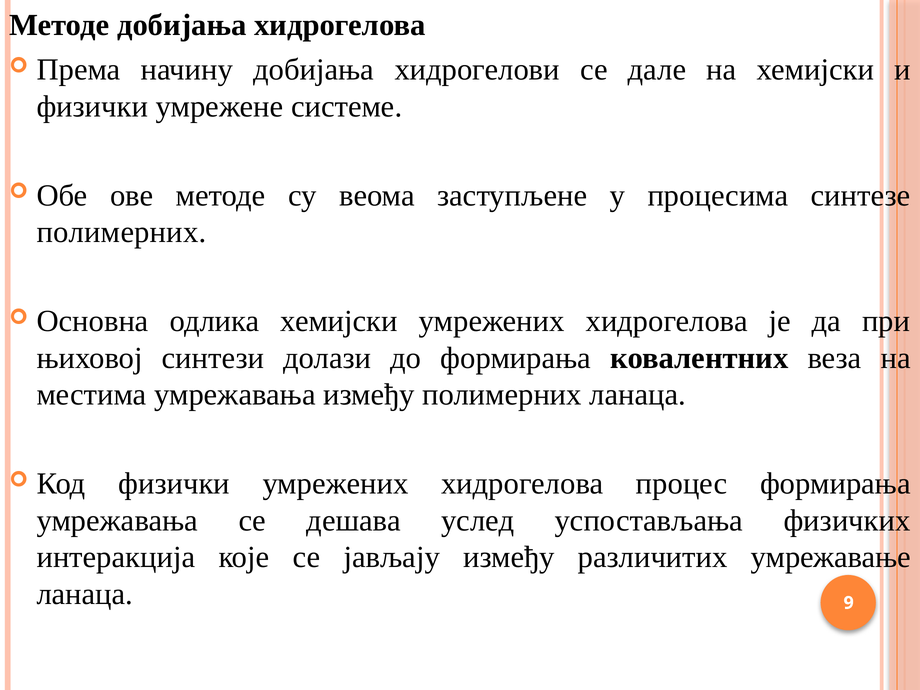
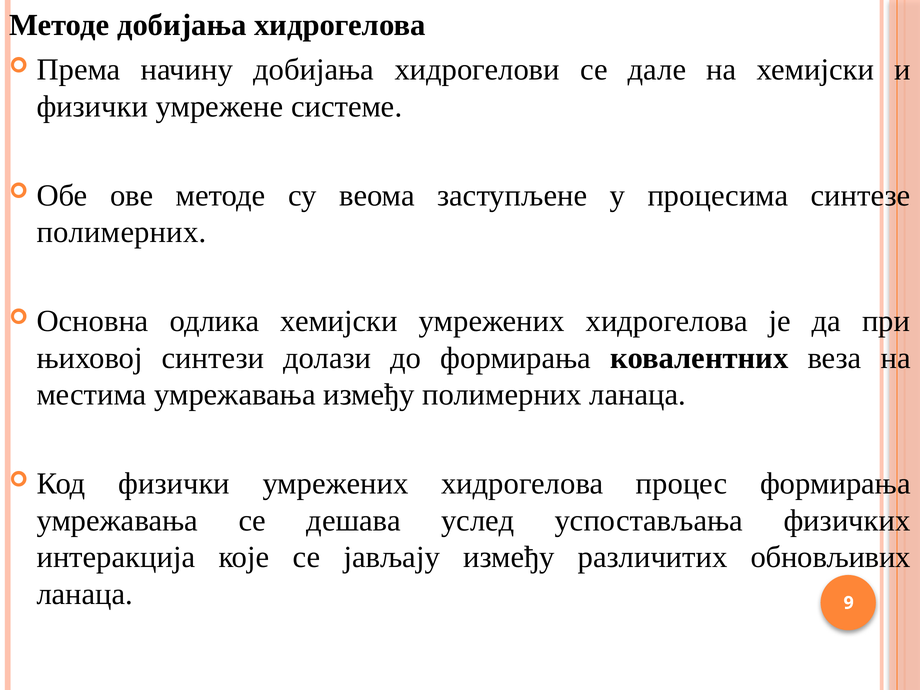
умрежавање: умрежавање -> обновљивих
